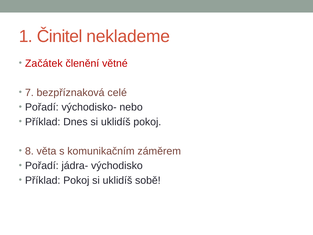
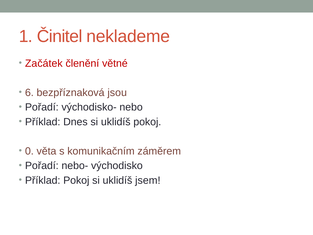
7: 7 -> 6
celé: celé -> jsou
8: 8 -> 0
jádra-: jádra- -> nebo-
sobě: sobě -> jsem
